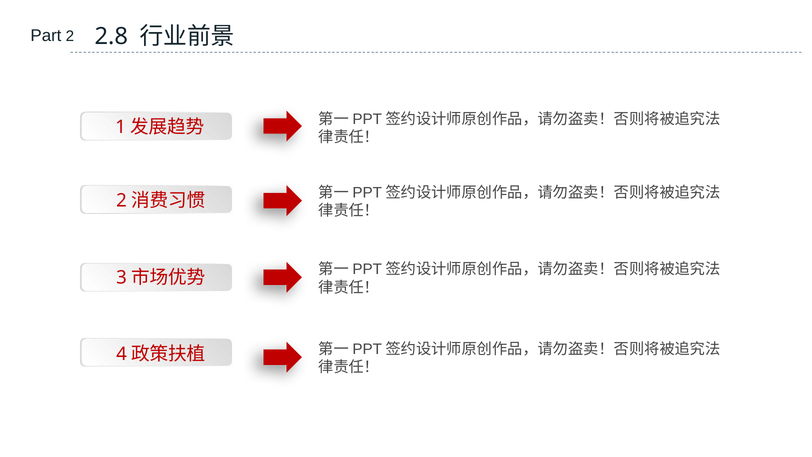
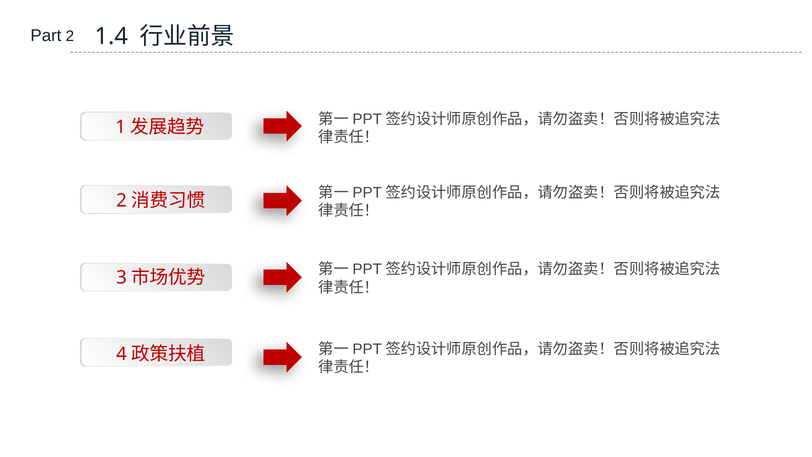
2.8: 2.8 -> 1.4
